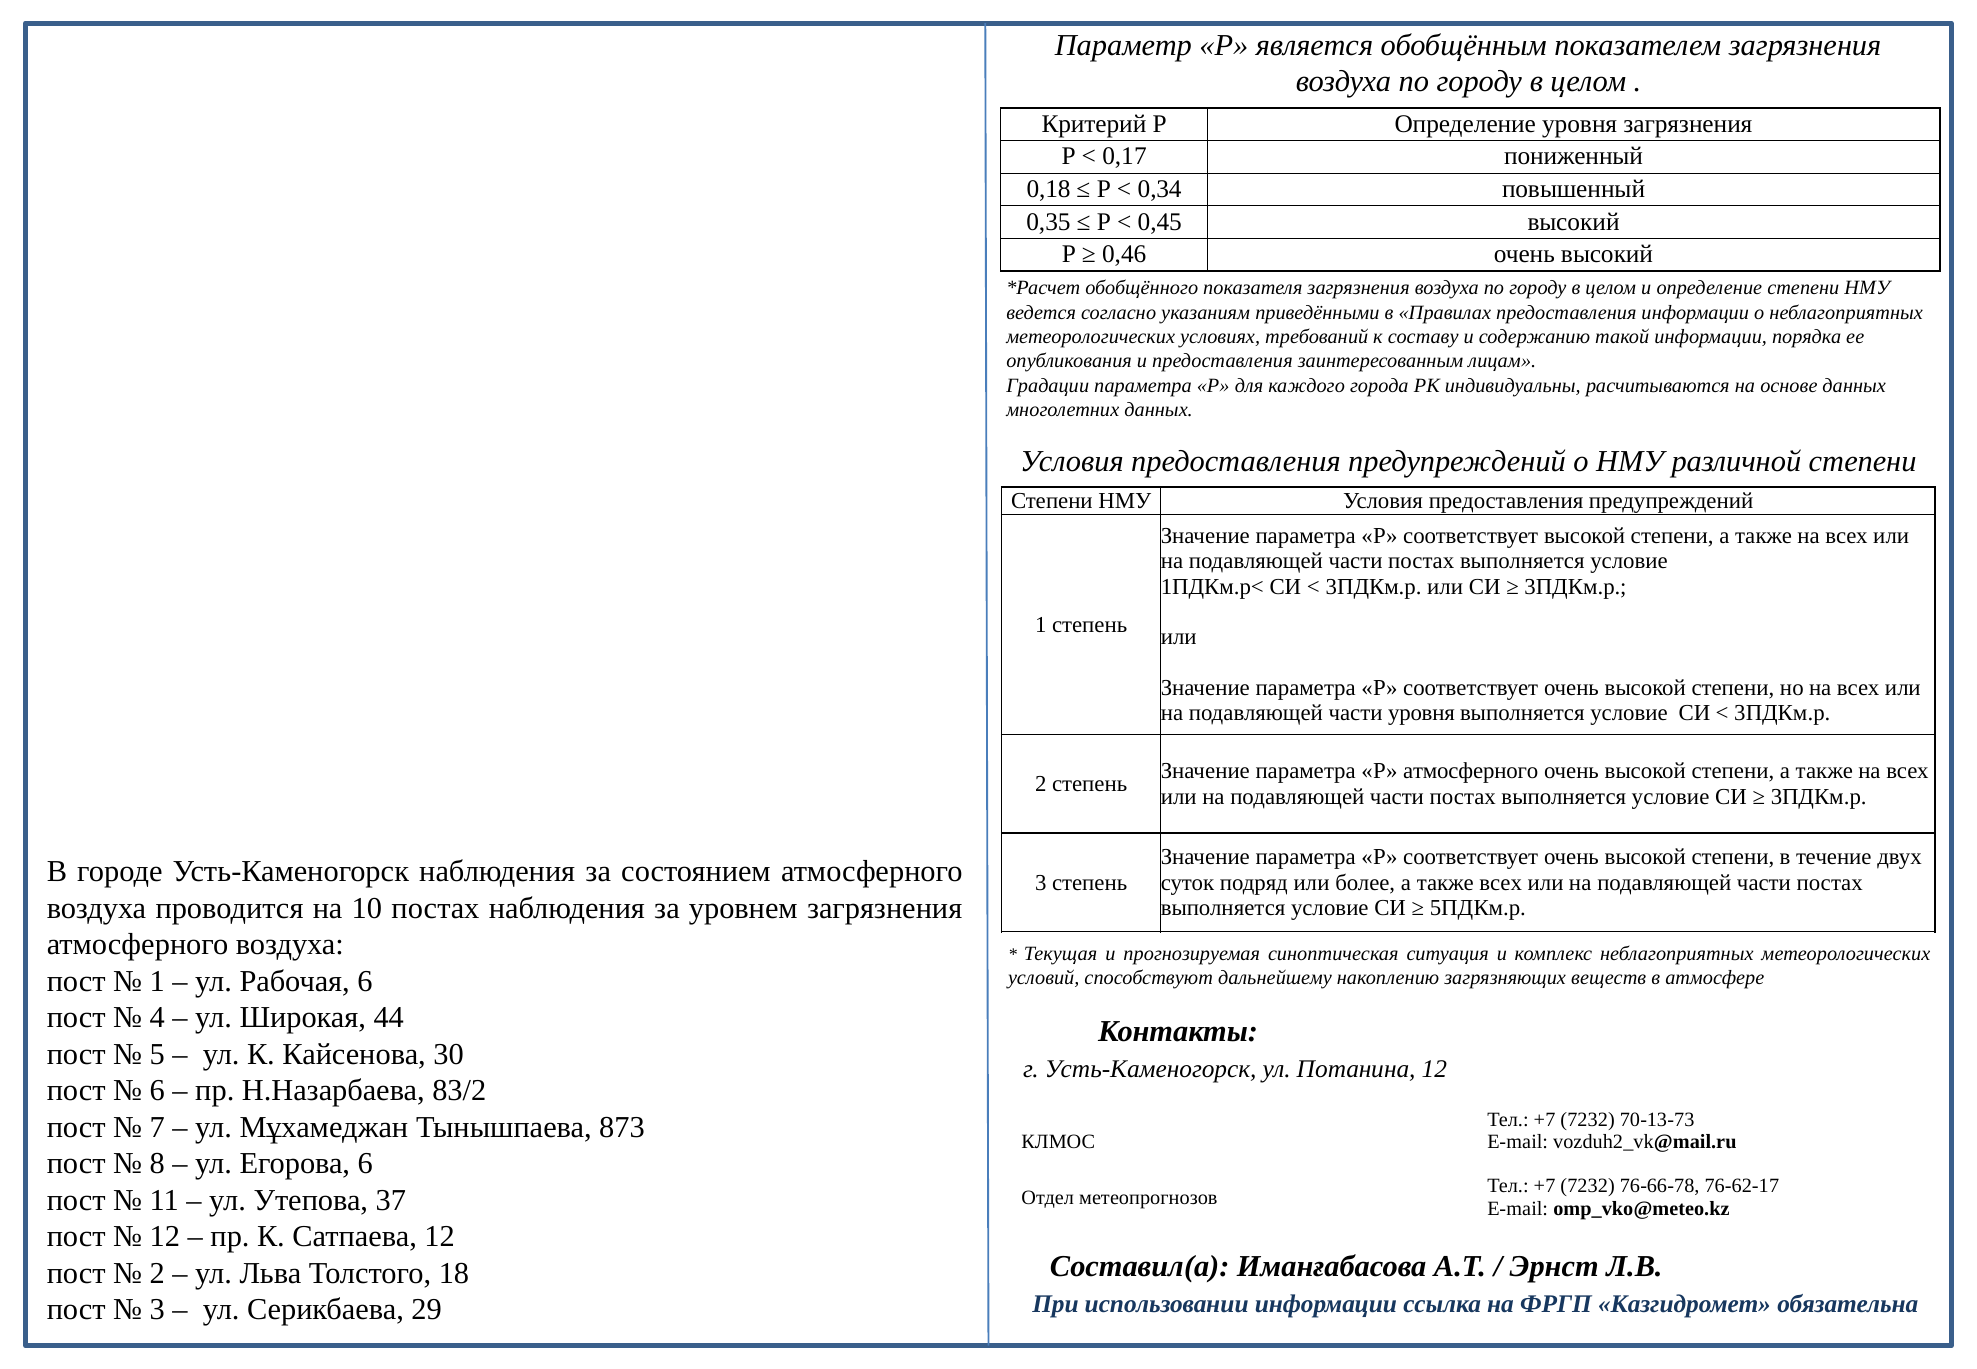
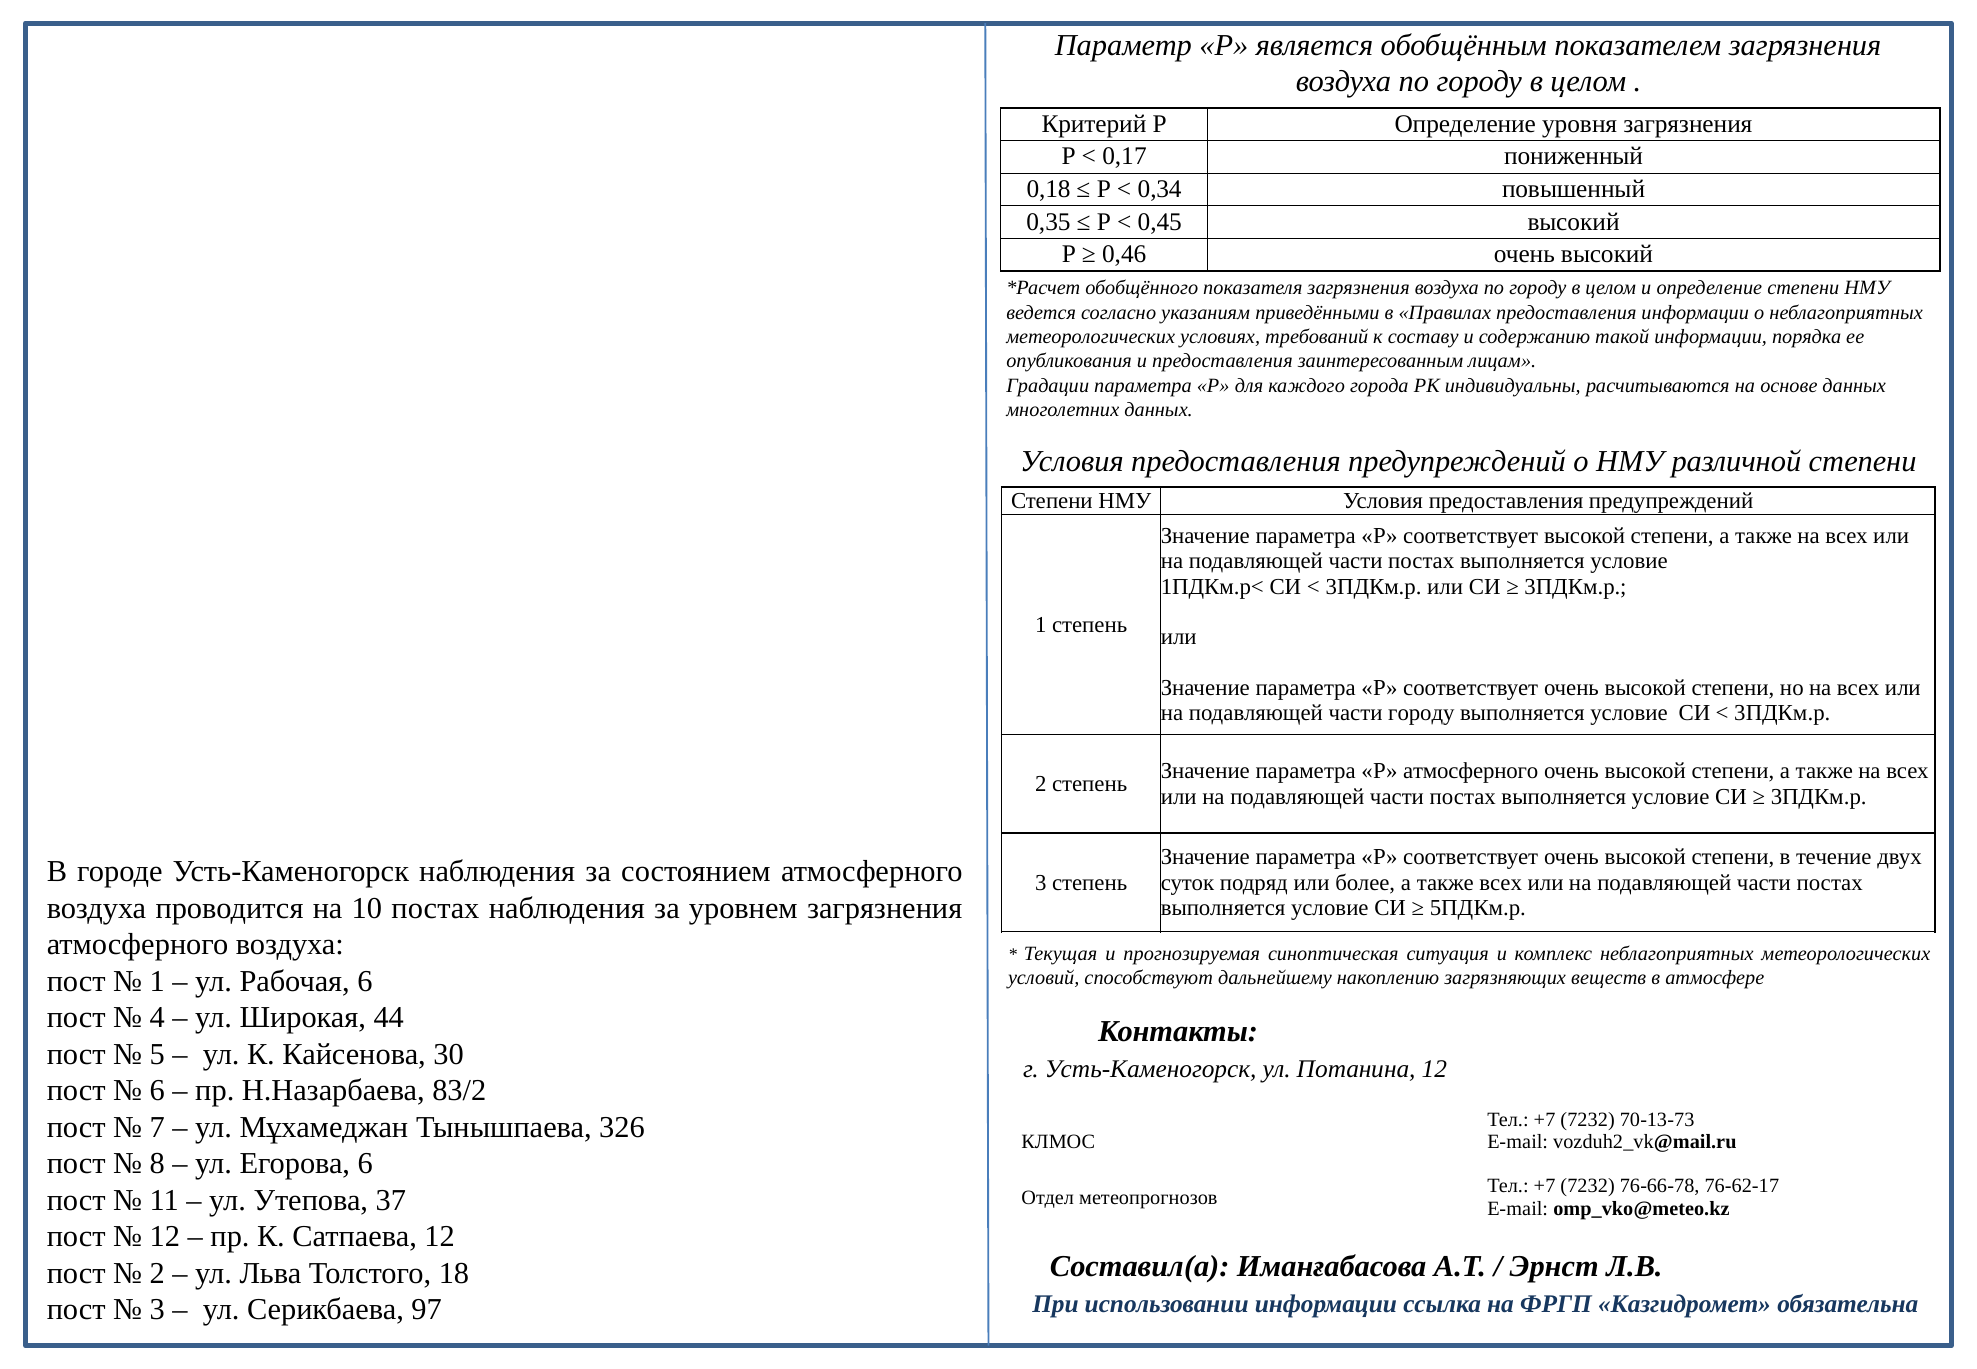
части уровня: уровня -> городу
873: 873 -> 326
29: 29 -> 97
